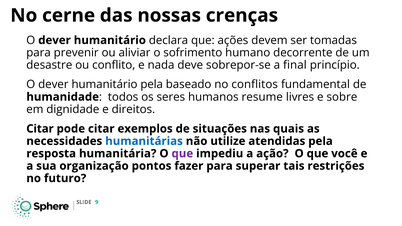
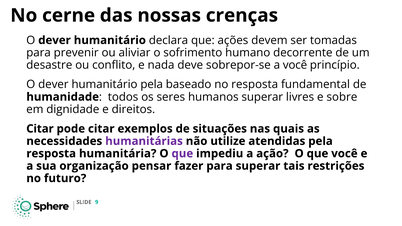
a final: final -> você
no conflitos: conflitos -> resposta
humanos resume: resume -> superar
humanitárias colour: blue -> purple
pontos: pontos -> pensar
